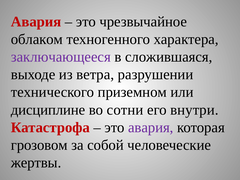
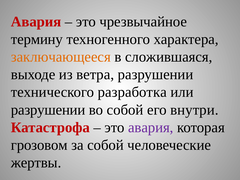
облаком: облаком -> термину
заключающееся colour: purple -> orange
приземном: приземном -> разработка
дисциплине at (48, 110): дисциплине -> разрушении
во сотни: сотни -> собой
